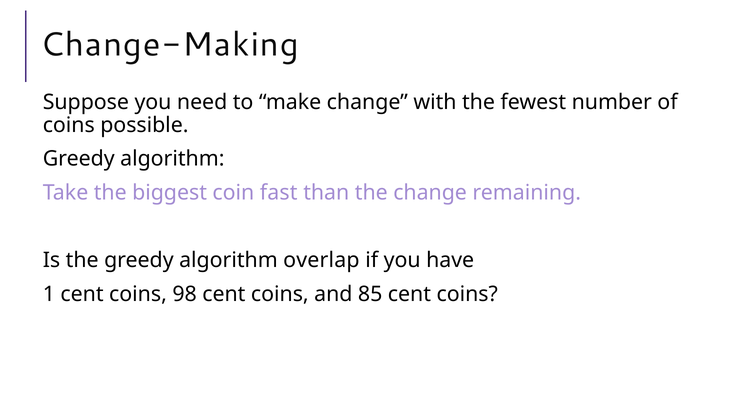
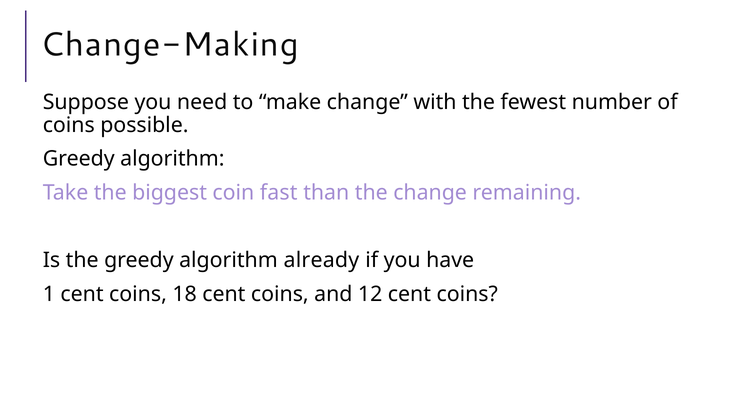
overlap: overlap -> already
98: 98 -> 18
85: 85 -> 12
